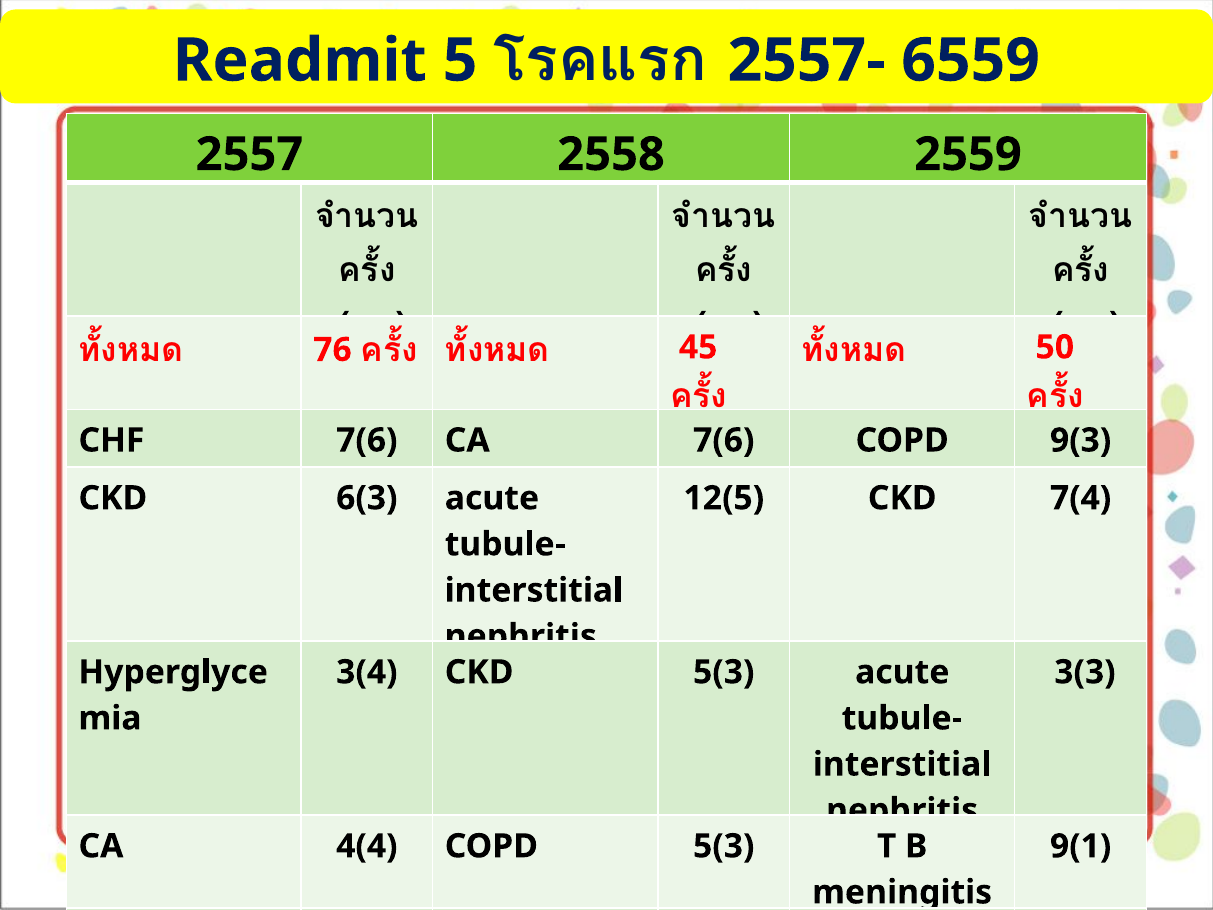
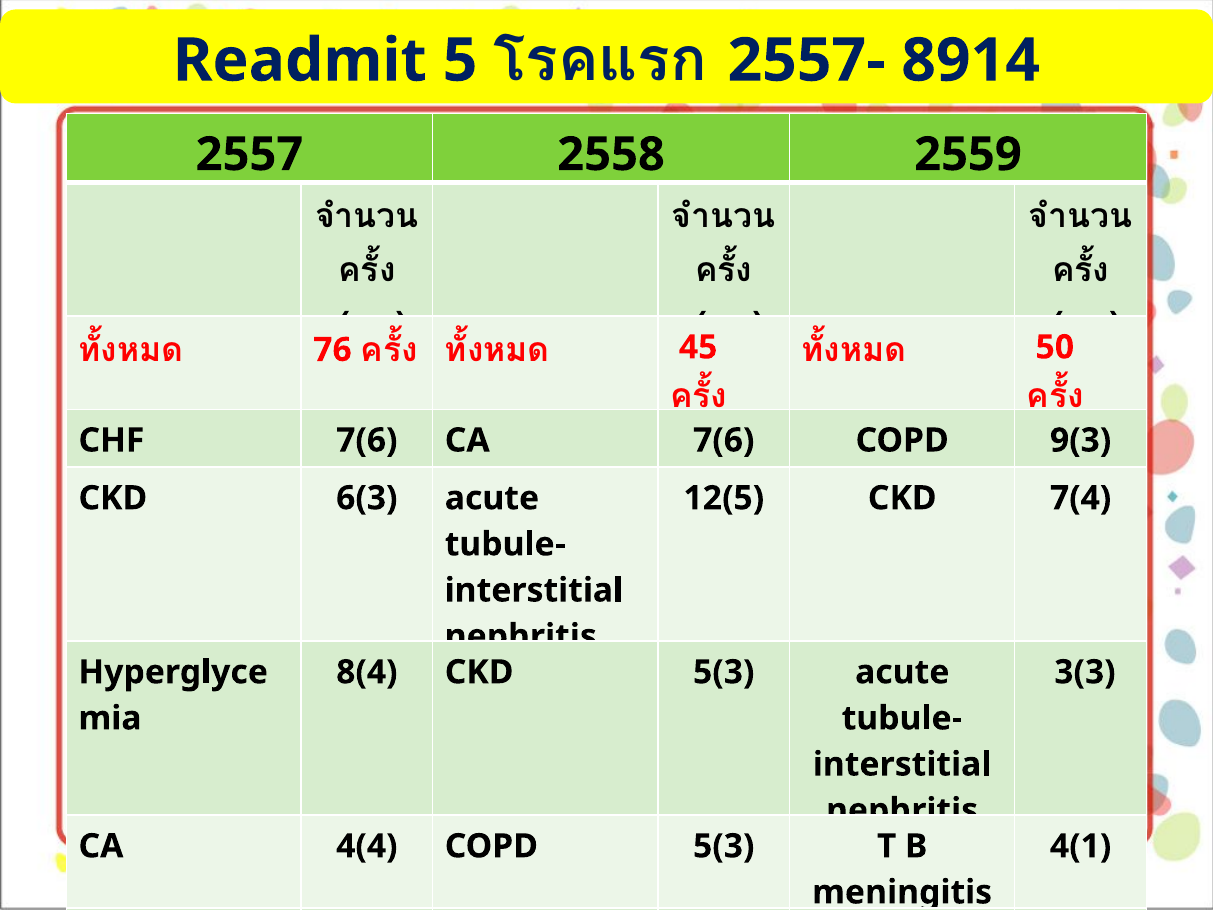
6559: 6559 -> 8914
3(4: 3(4 -> 8(4
9(1: 9(1 -> 4(1
